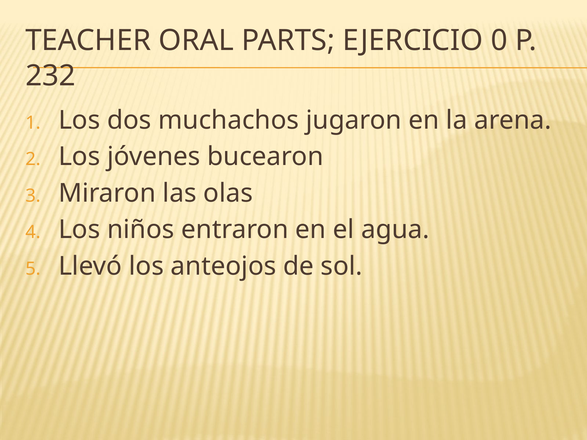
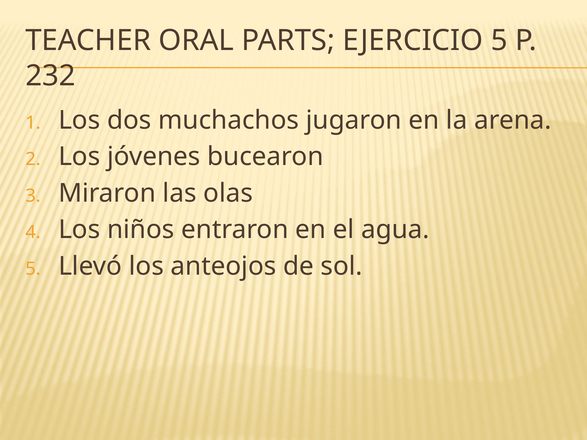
EJERCICIO 0: 0 -> 5
